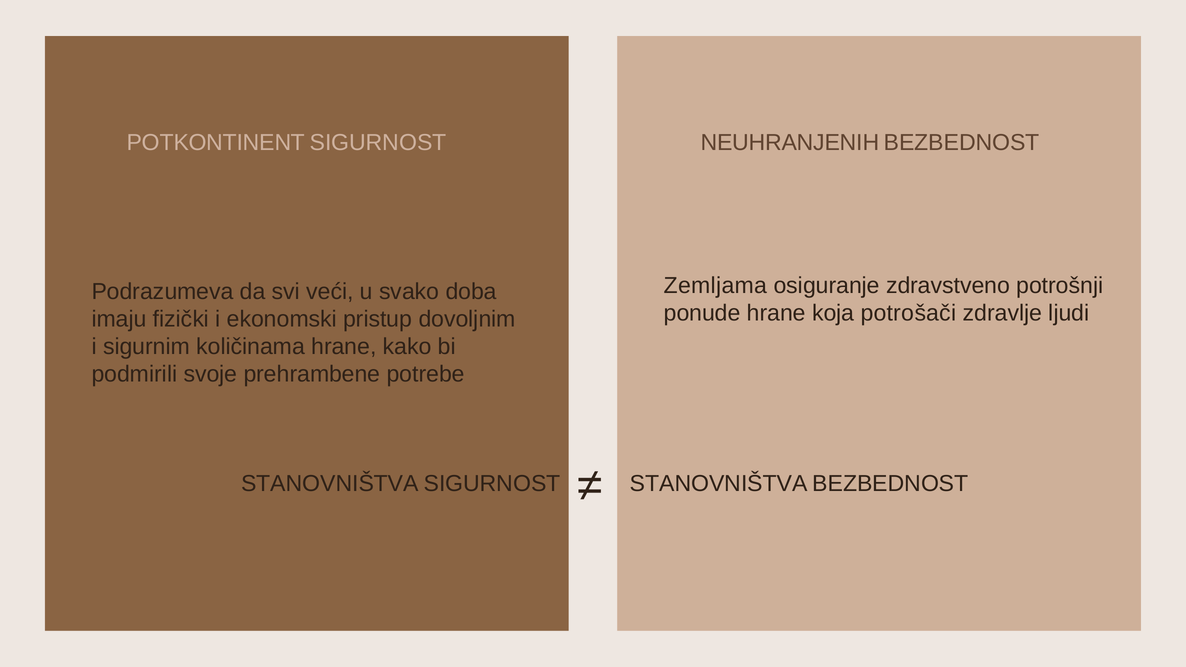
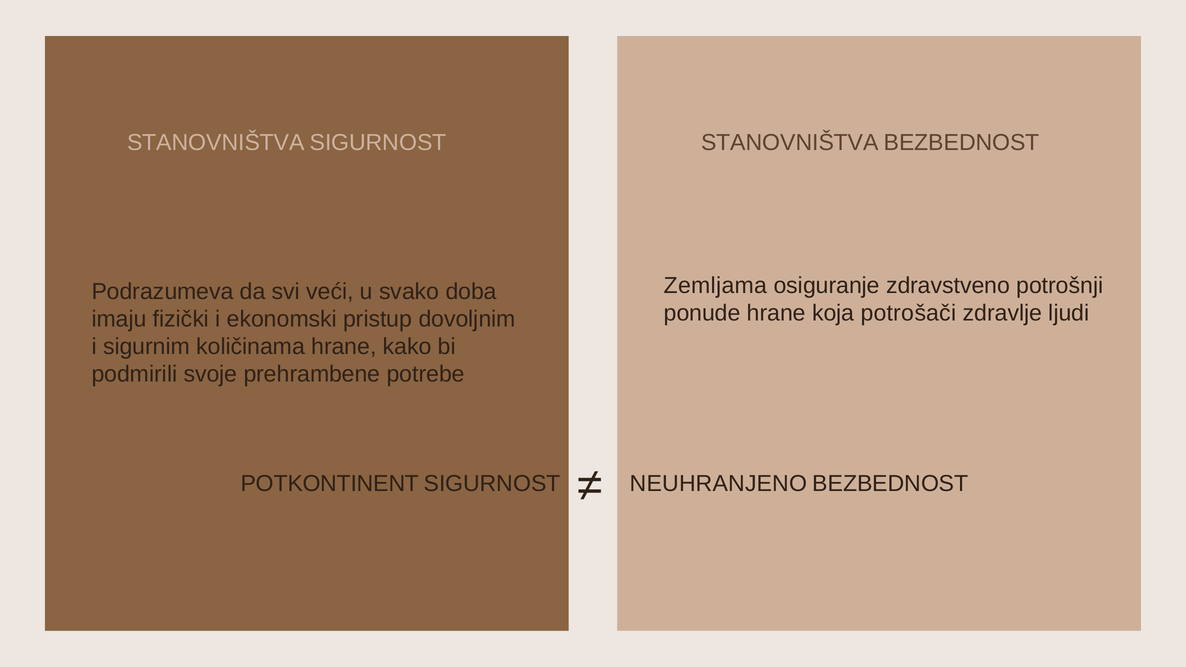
POTKONTINENT at (216, 143): POTKONTINENT -> STANOVNIŠTVA
SIGURNOST NEUHRANJENIH: NEUHRANJENIH -> STANOVNIŠTVA
STANOVNIŠTVA at (330, 484): STANOVNIŠTVA -> POTKONTINENT
STANOVNIŠTVA at (719, 484): STANOVNIŠTVA -> NEUHRANJENO
